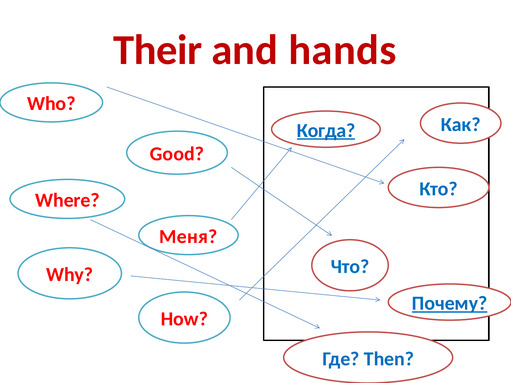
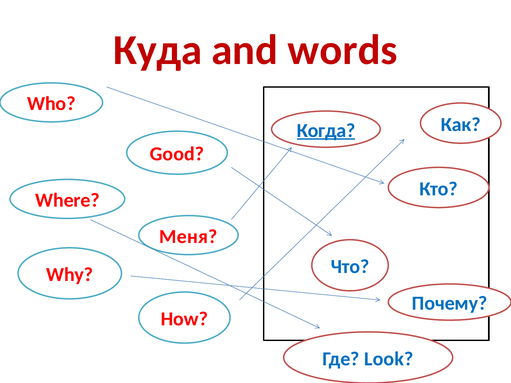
Their: Their -> Куда
hands: hands -> words
Почему underline: present -> none
Then: Then -> Look
